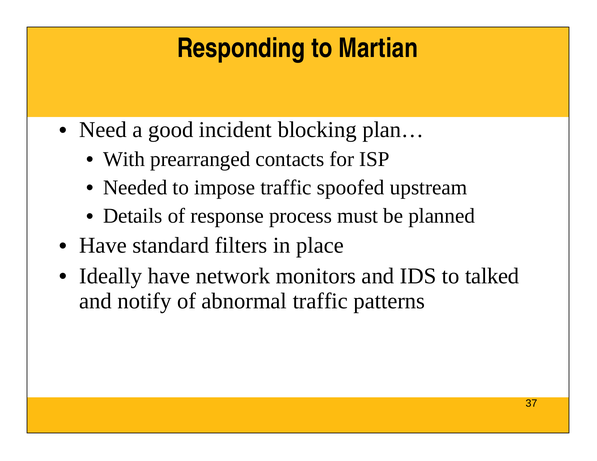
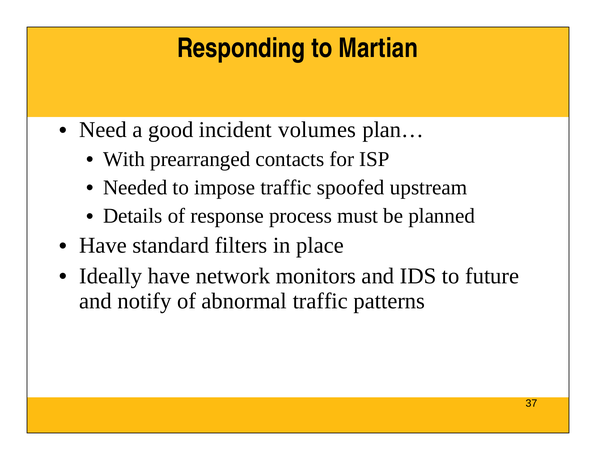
blocking: blocking -> volumes
talked: talked -> future
